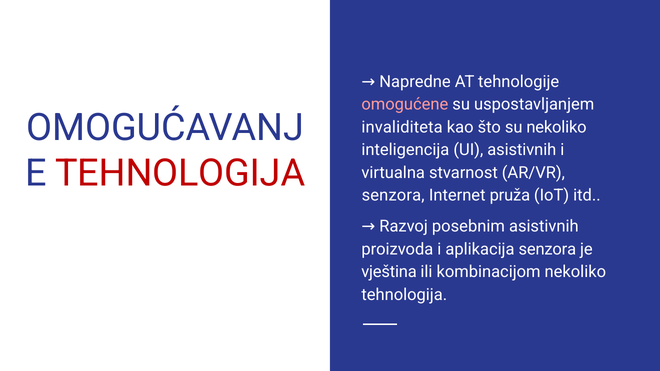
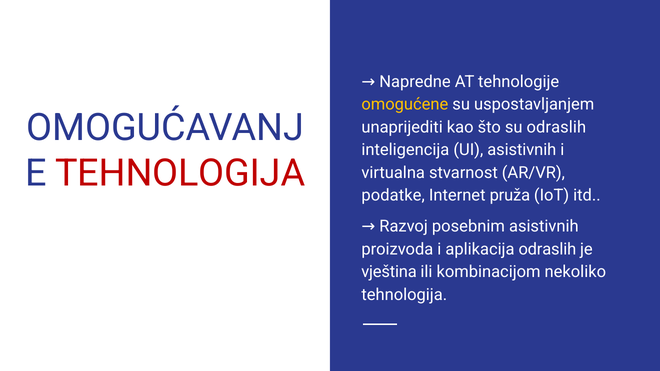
omogućene colour: pink -> yellow
invaliditeta: invaliditeta -> unaprijediti
su nekoliko: nekoliko -> odraslih
senzora at (393, 196): senzora -> podatke
aplikacija senzora: senzora -> odraslih
